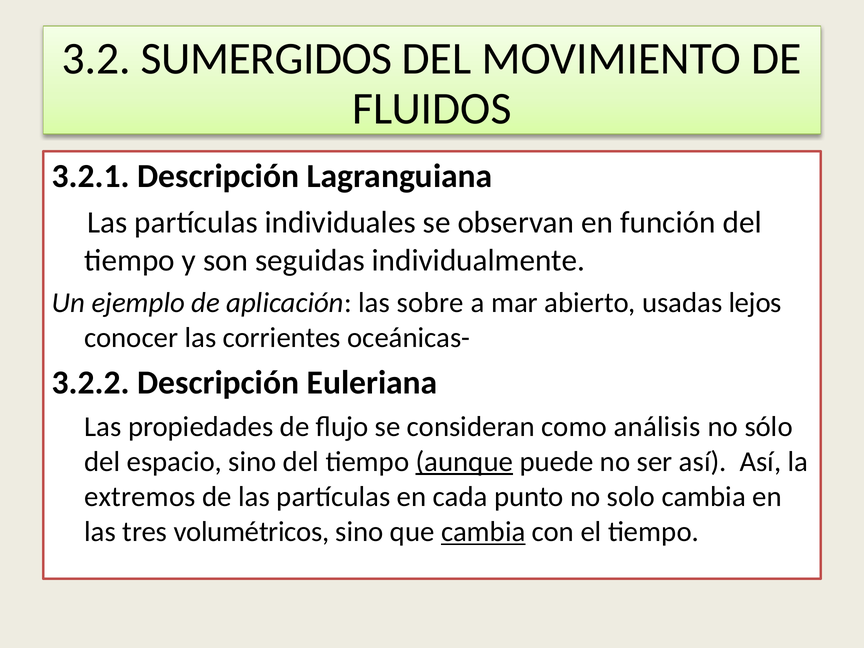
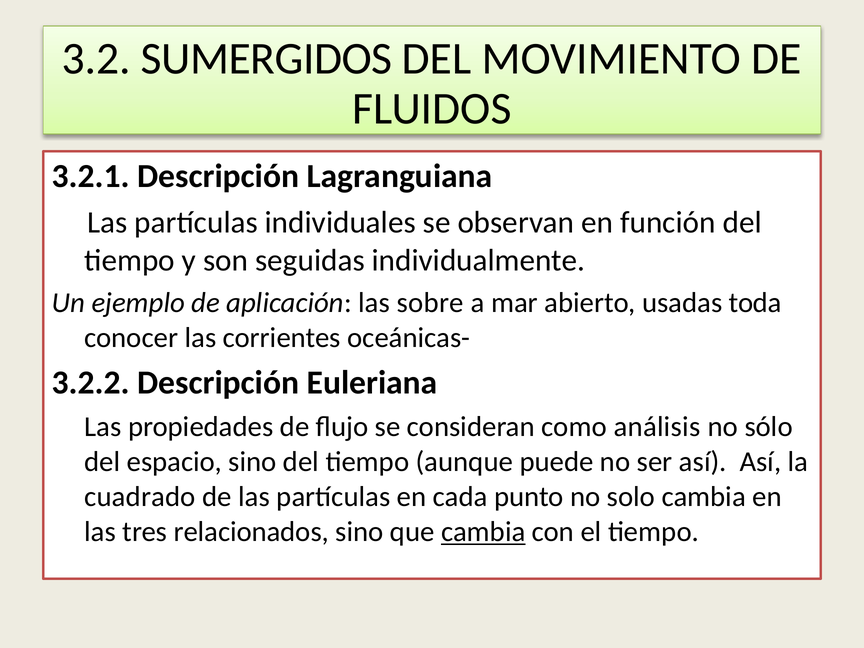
lejos: lejos -> toda
aunque underline: present -> none
extremos: extremos -> cuadrado
volumétricos: volumétricos -> relacionados
